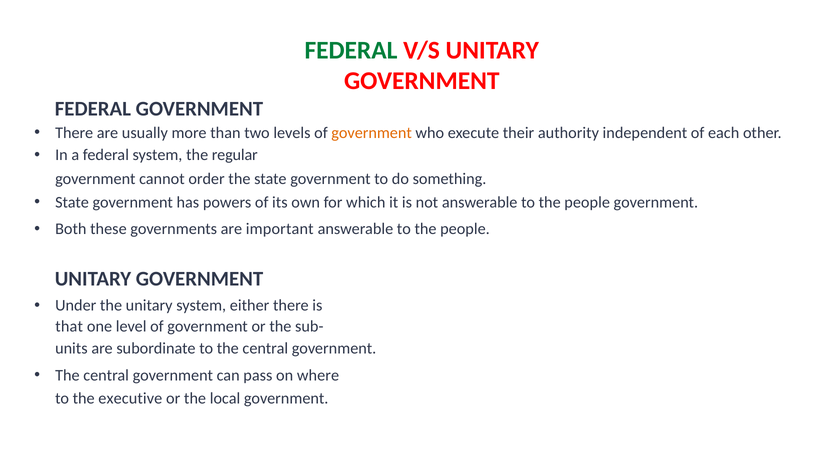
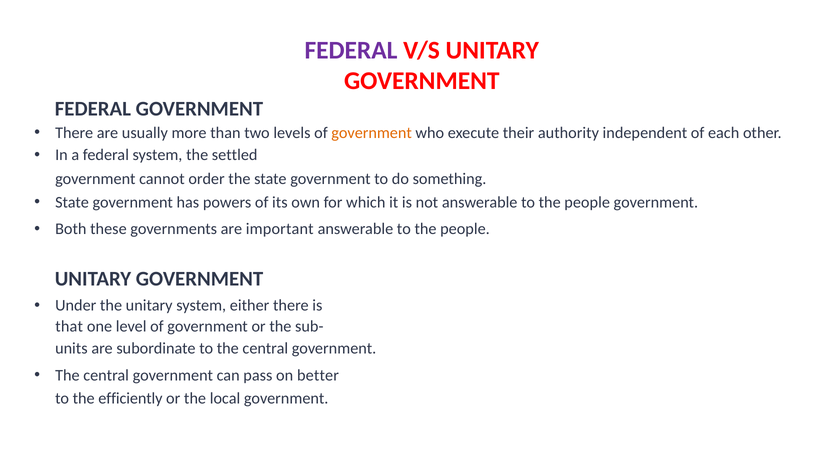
FEDERAL at (351, 50) colour: green -> purple
regular: regular -> settled
where: where -> better
executive: executive -> efficiently
